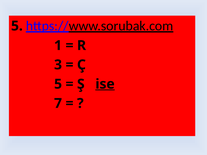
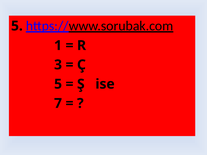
ise underline: present -> none
